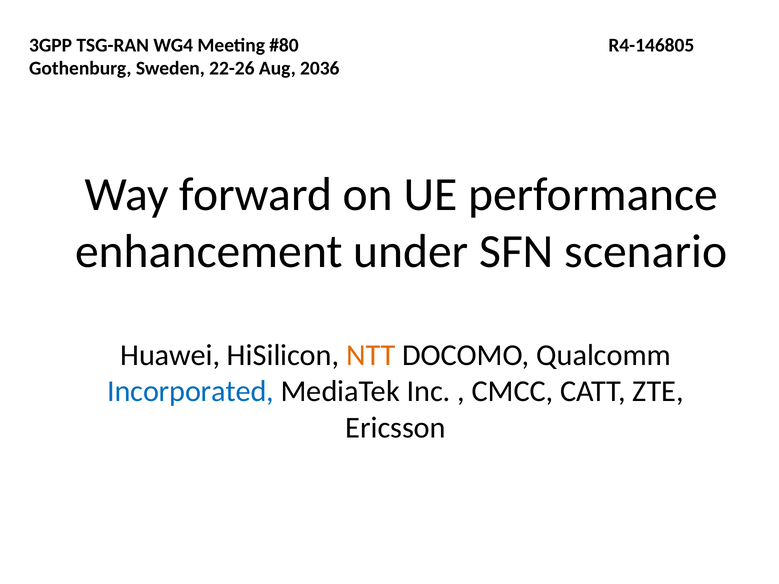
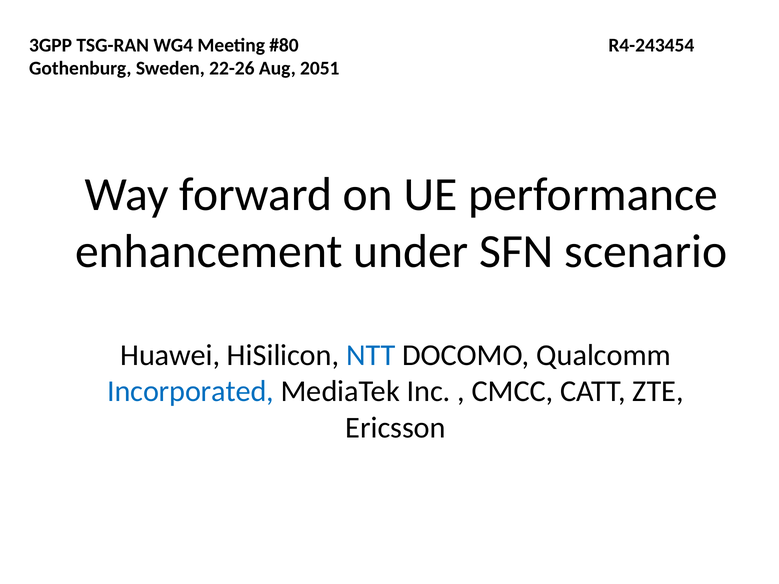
R4-146805: R4-146805 -> R4-243454
2036: 2036 -> 2051
NTT colour: orange -> blue
